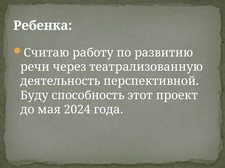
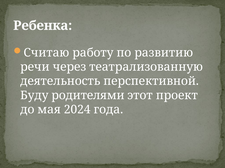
способность: способность -> родителями
